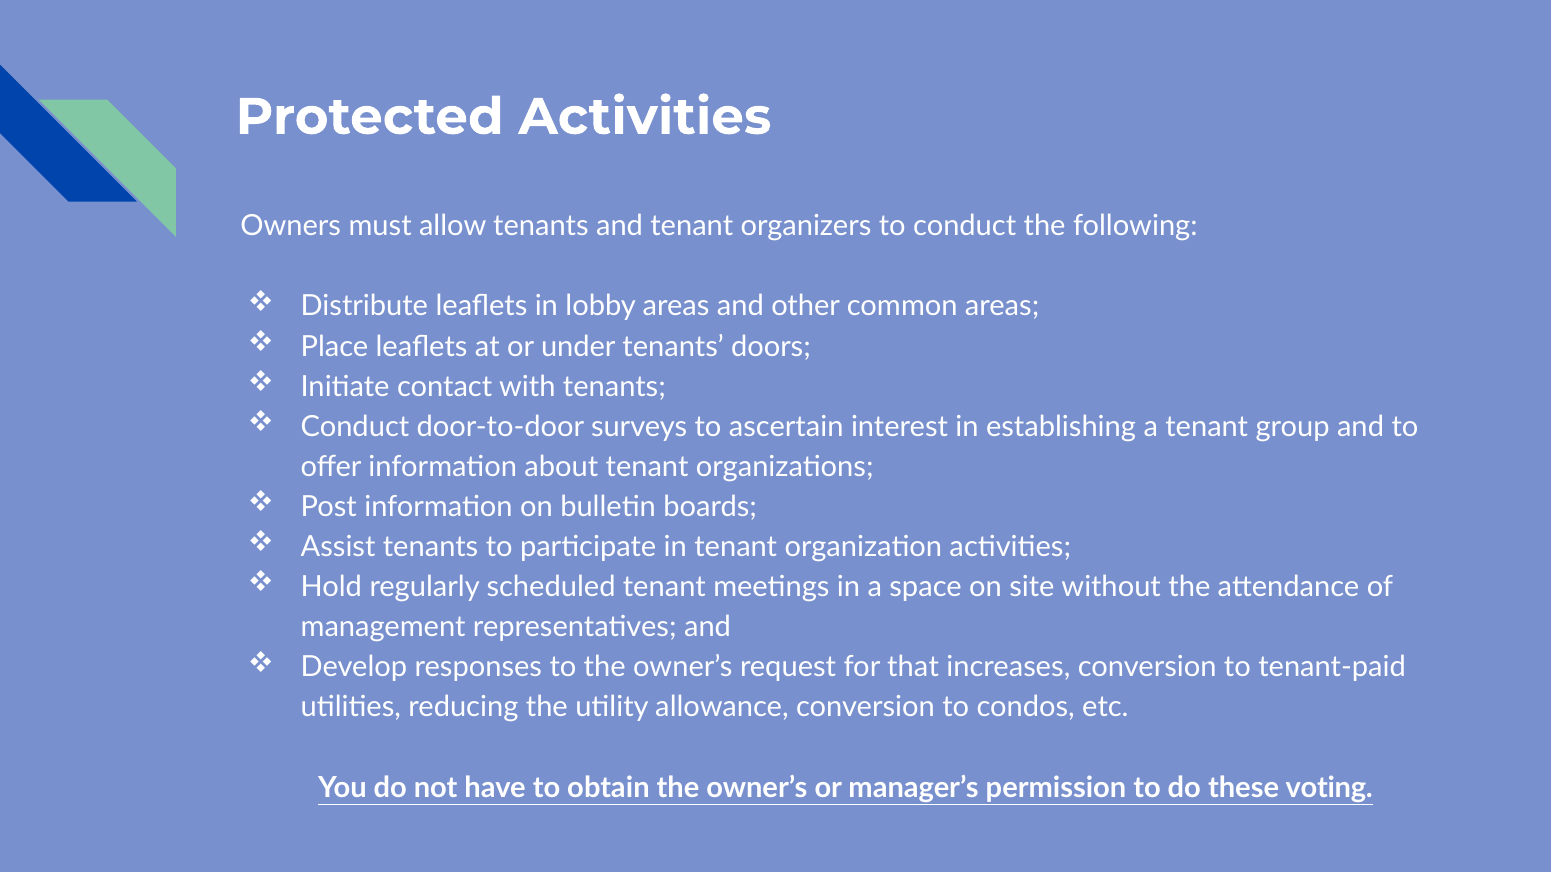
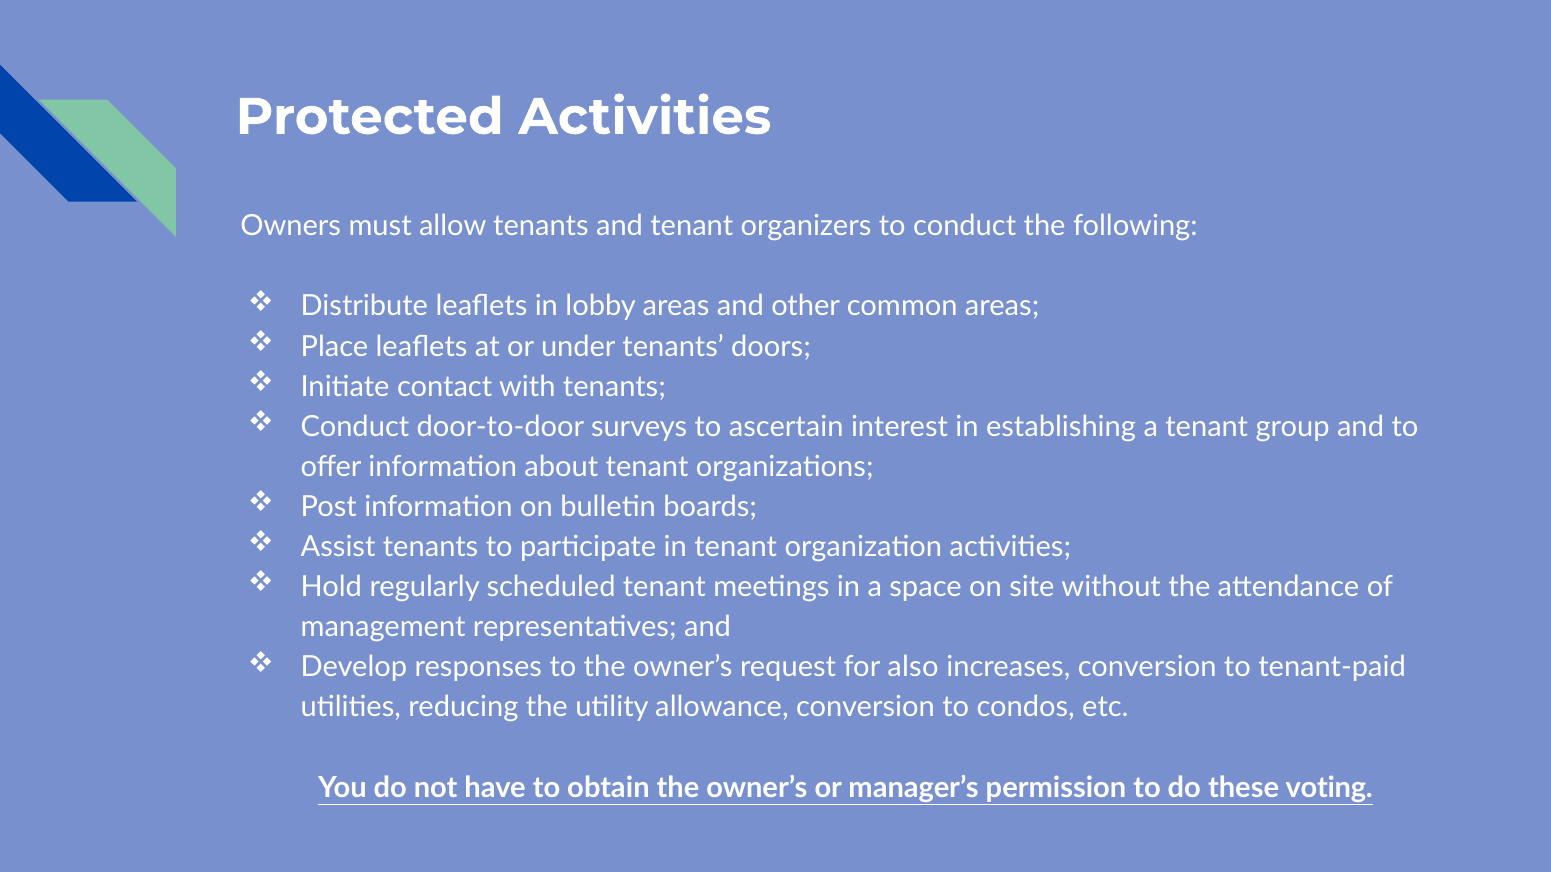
that: that -> also
